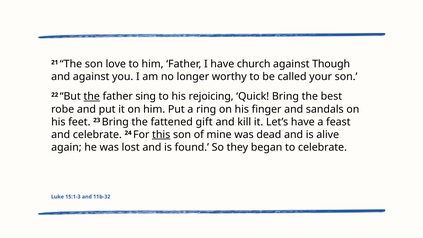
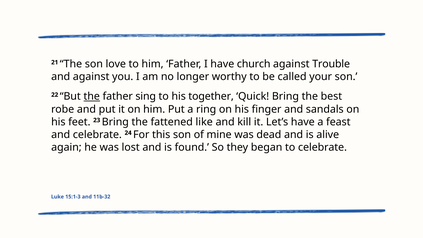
Though: Though -> Trouble
rejoicing: rejoicing -> together
gift: gift -> like
this underline: present -> none
